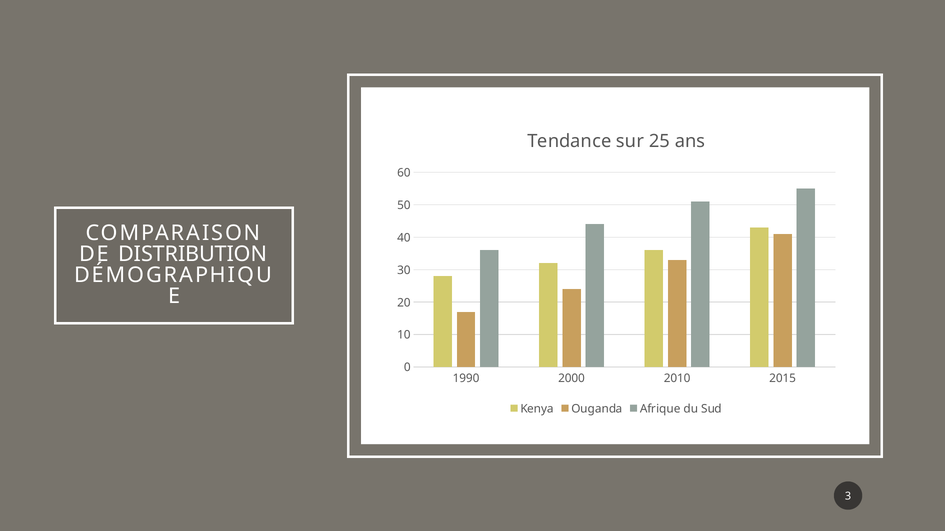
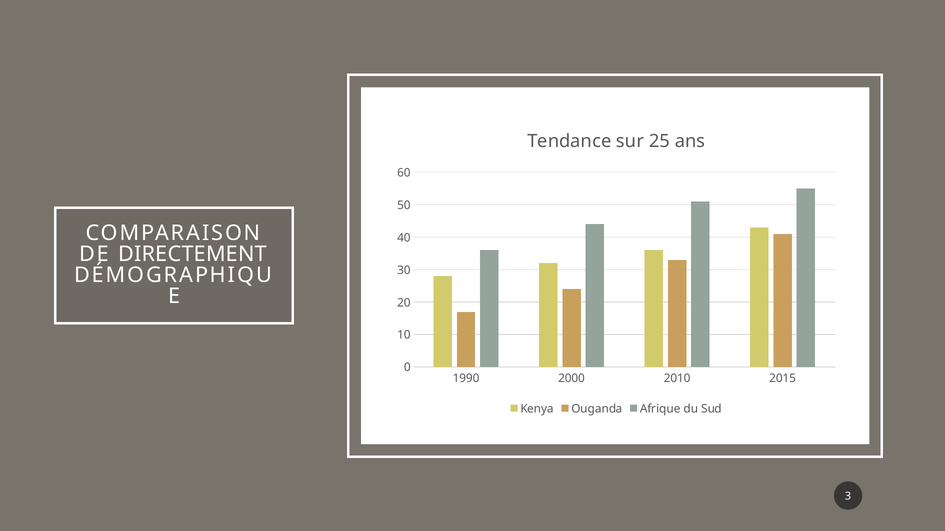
DISTRIBUTION: DISTRIBUTION -> DIRECTEMENT
